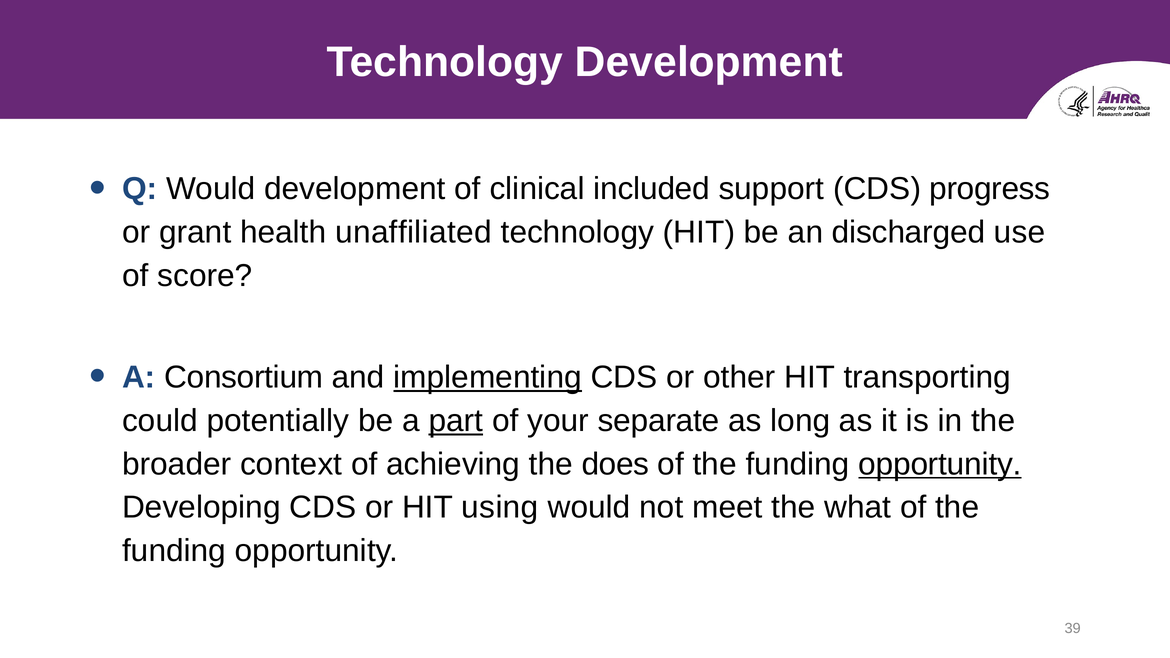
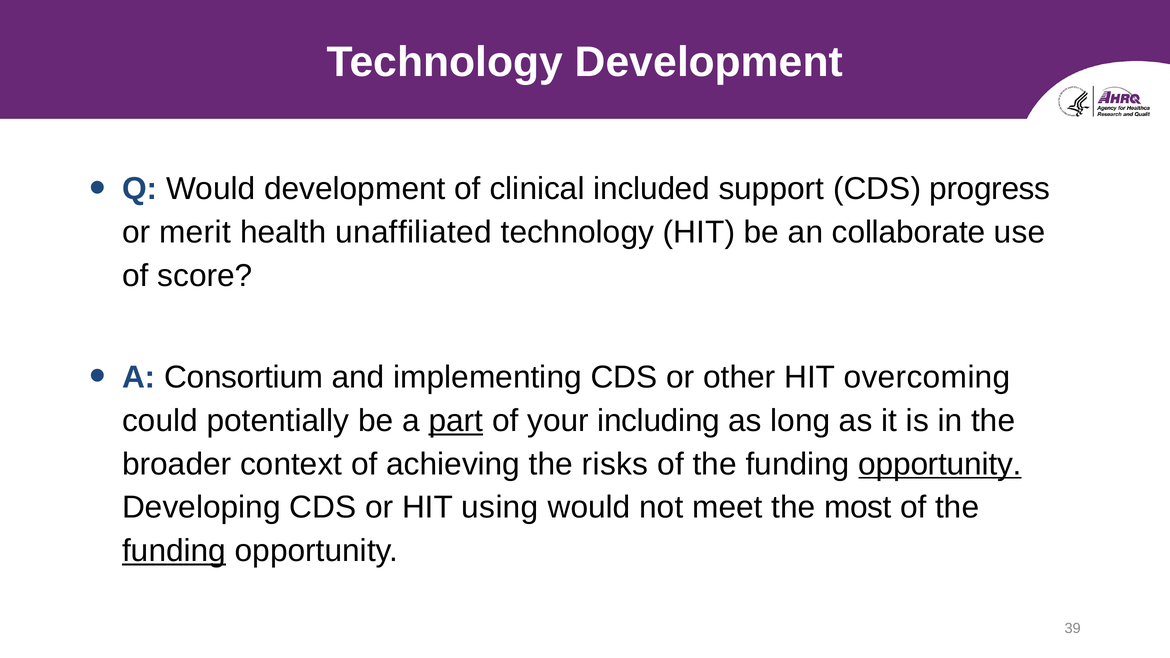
grant: grant -> merit
discharged: discharged -> collaborate
implementing underline: present -> none
transporting: transporting -> overcoming
separate: separate -> including
does: does -> risks
what: what -> most
funding at (174, 551) underline: none -> present
